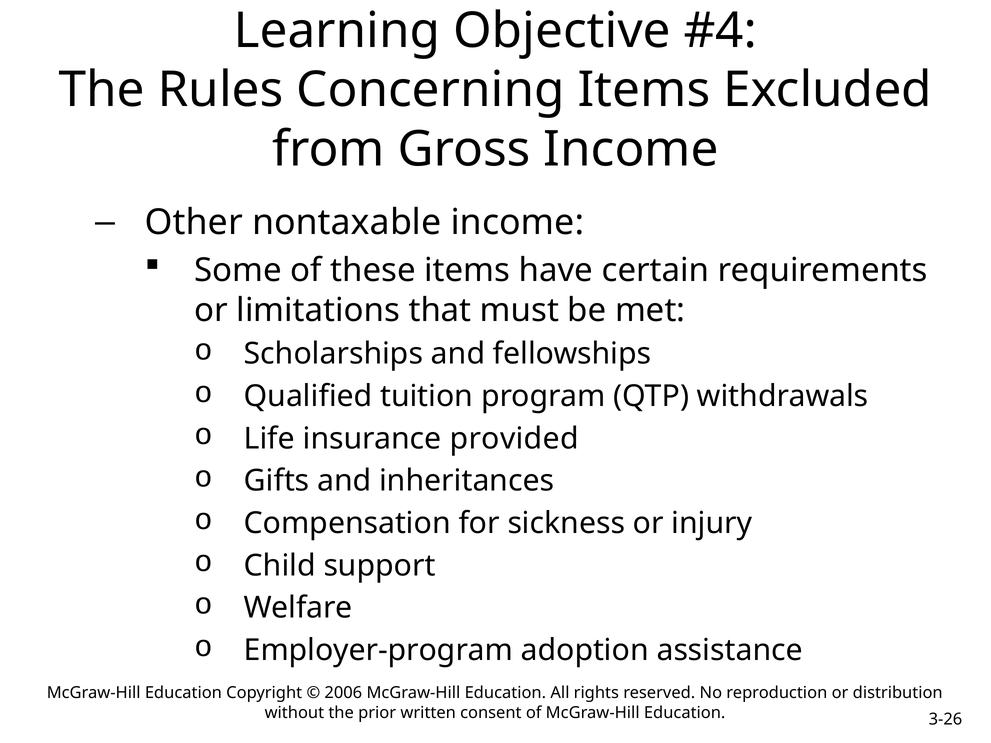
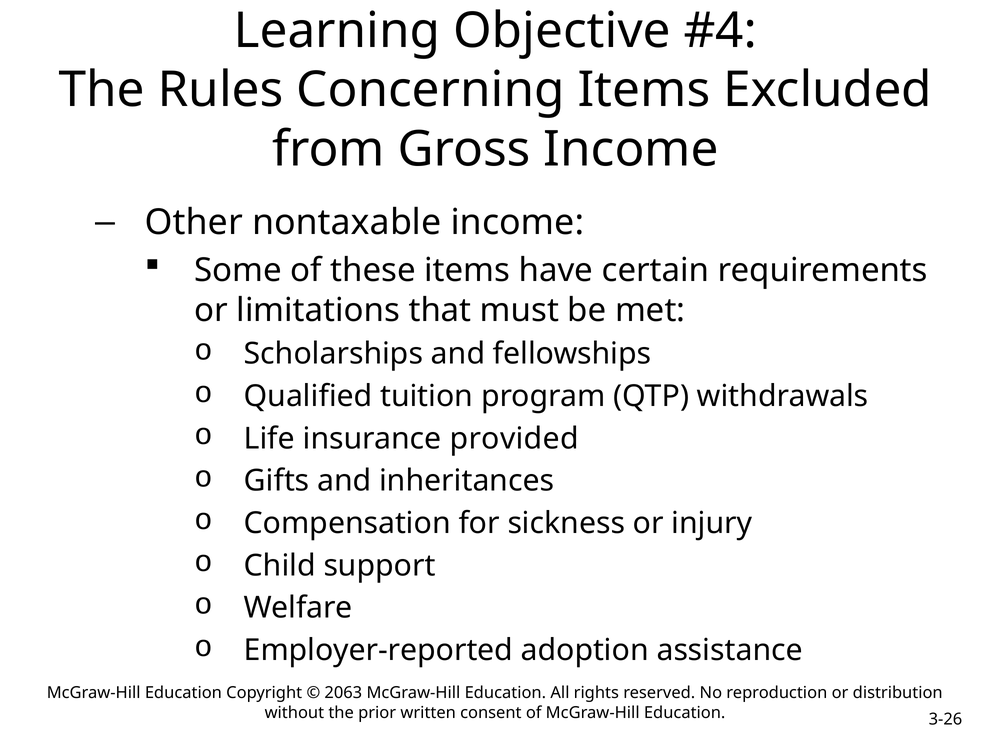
Employer-program: Employer-program -> Employer-reported
2006: 2006 -> 2063
